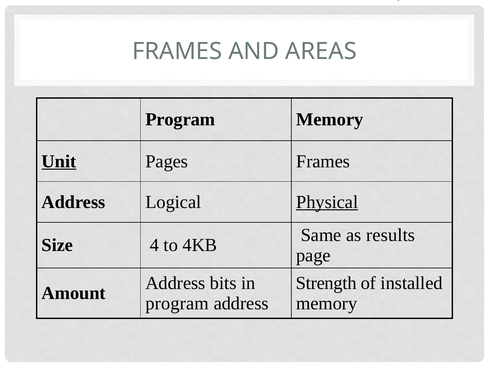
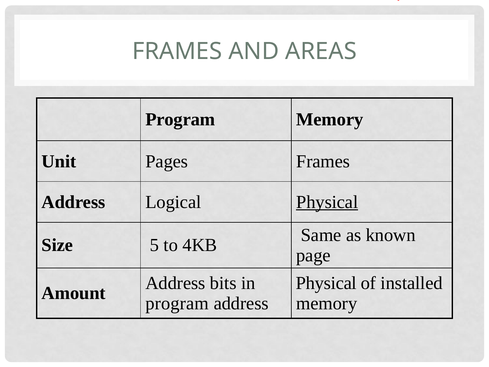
Unit underline: present -> none
results: results -> known
4: 4 -> 5
Strength at (326, 283): Strength -> Physical
